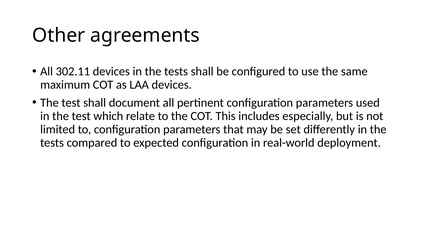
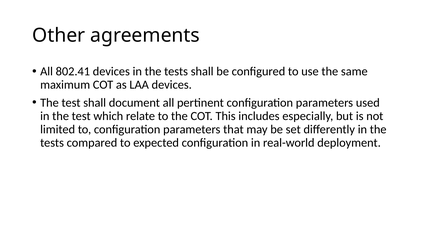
302.11: 302.11 -> 802.41
